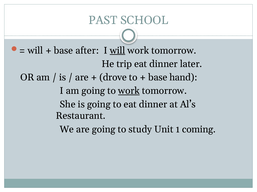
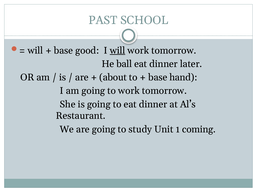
after: after -> good
trip: trip -> ball
drove: drove -> about
work at (129, 91) underline: present -> none
